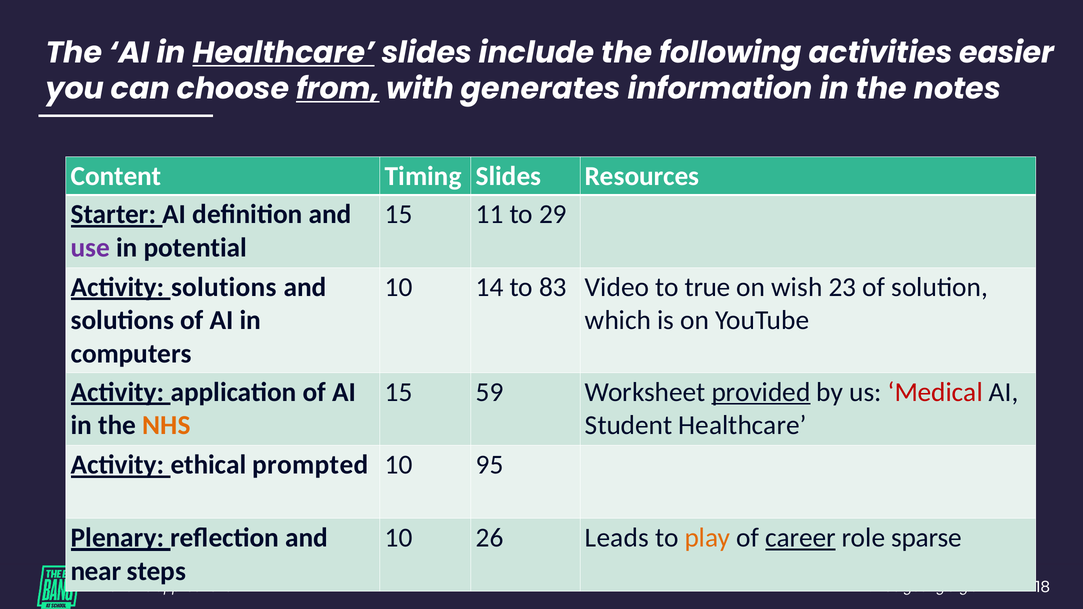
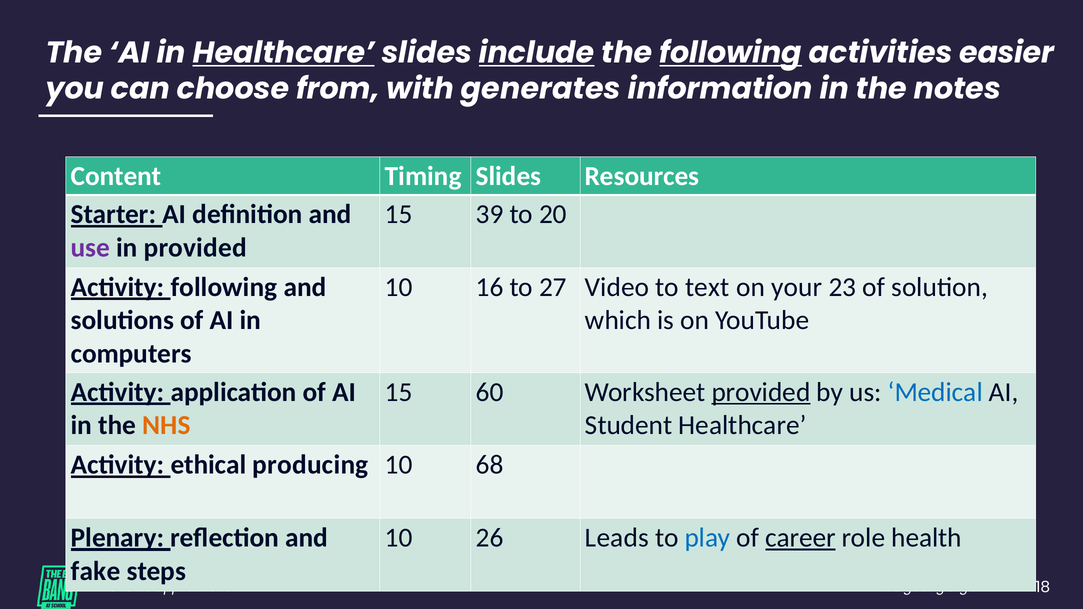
include underline: none -> present
following at (731, 53) underline: none -> present
from underline: present -> none
11: 11 -> 39
29: 29 -> 20
in potential: potential -> provided
solutions at (224, 287): solutions -> following
14: 14 -> 16
83: 83 -> 27
true: true -> text
wish: wish -> your
59: 59 -> 60
Medical colour: red -> blue
prompted: prompted -> producing
95: 95 -> 68
play colour: orange -> blue
sparse: sparse -> health
near: near -> fake
